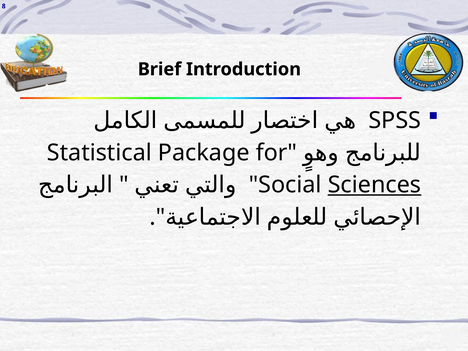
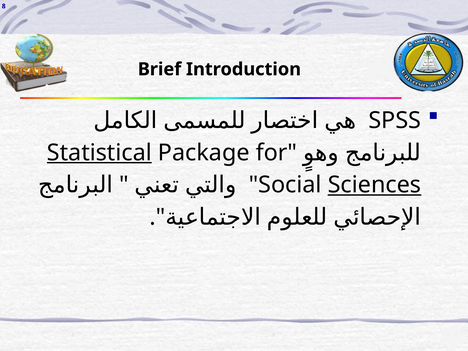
Statistical underline: none -> present
